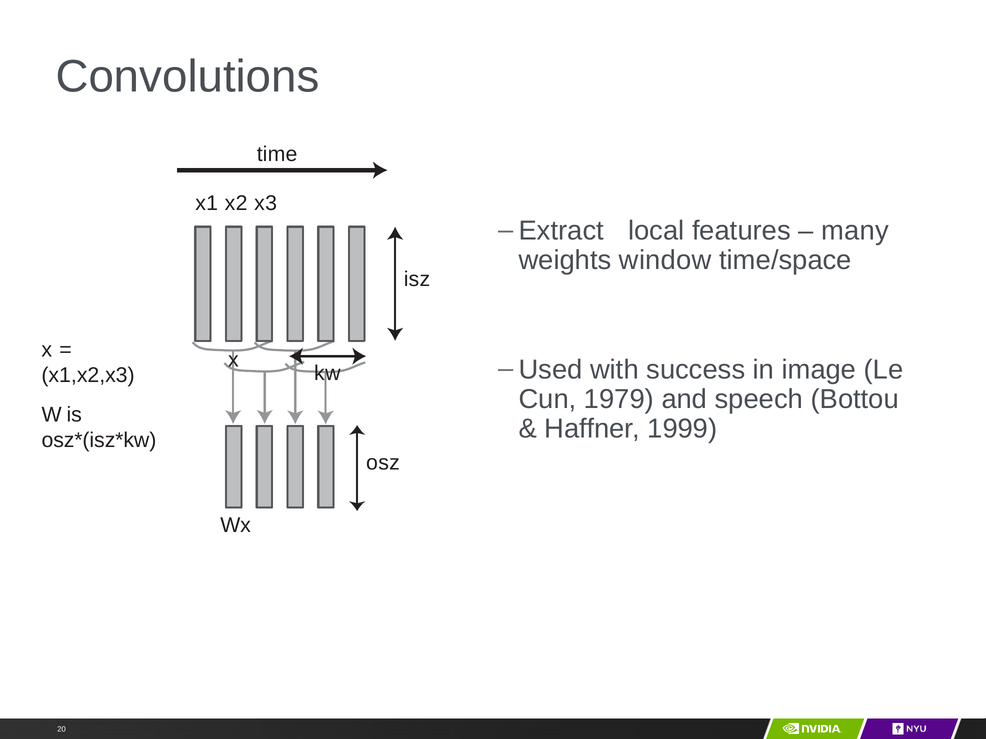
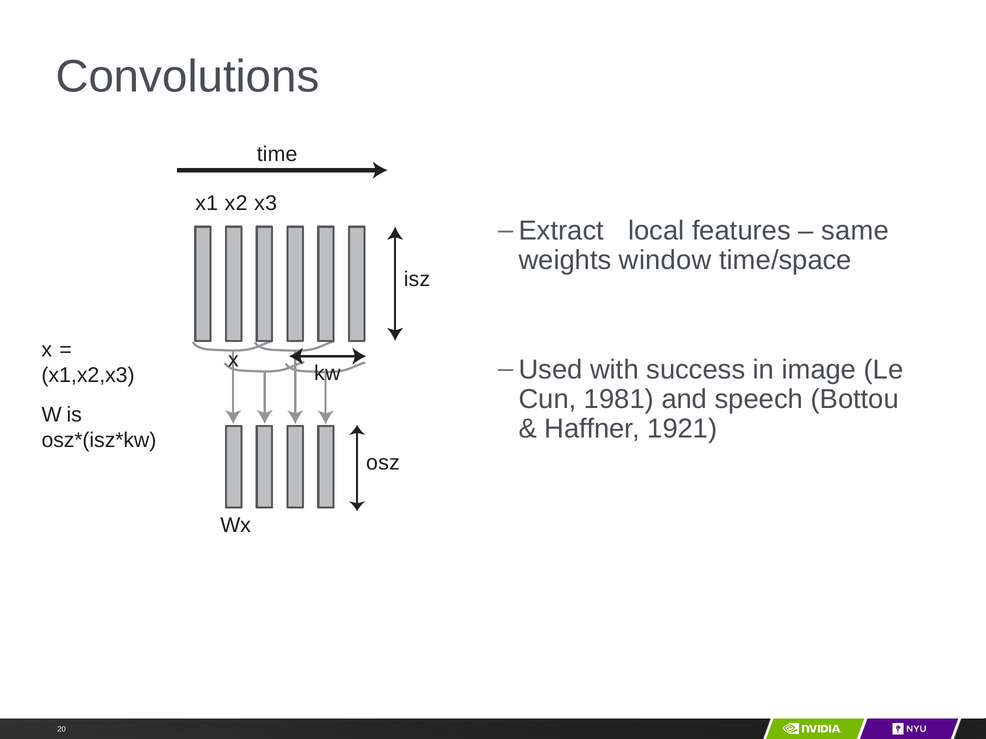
many: many -> same
1979: 1979 -> 1981
1999: 1999 -> 1921
